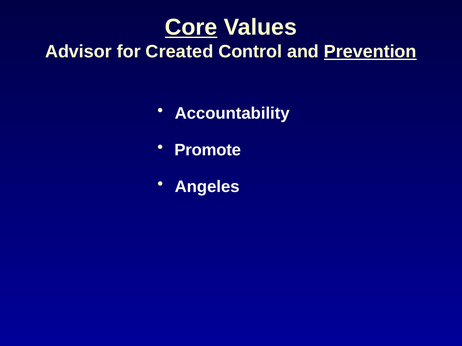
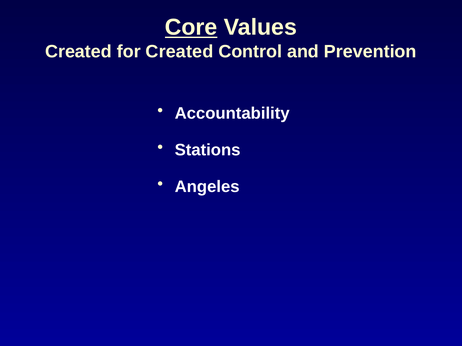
Advisor at (78, 52): Advisor -> Created
Prevention underline: present -> none
Promote: Promote -> Stations
